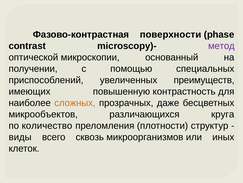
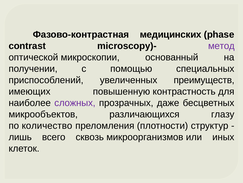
поверхности: поверхности -> медицинских
сложных colour: orange -> purple
круга: круга -> глазу
виды: виды -> лишь
